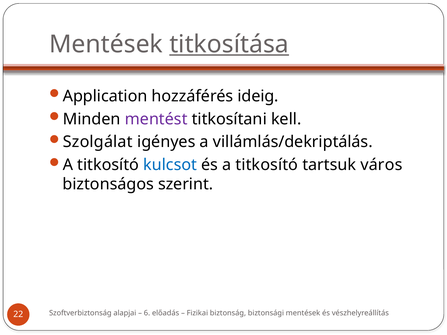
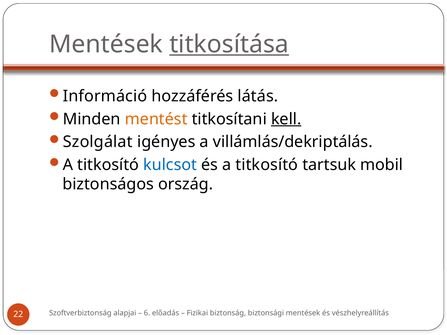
Application: Application -> Információ
ideig: ideig -> látás
mentést colour: purple -> orange
kell underline: none -> present
város: város -> mobil
szerint: szerint -> ország
